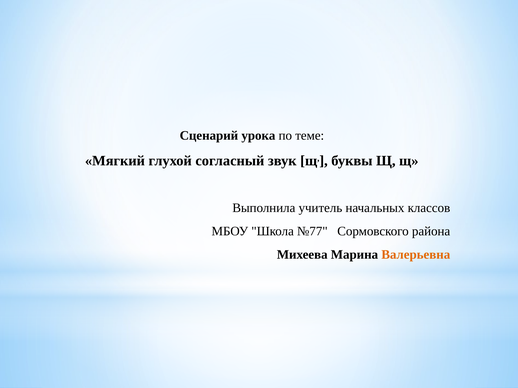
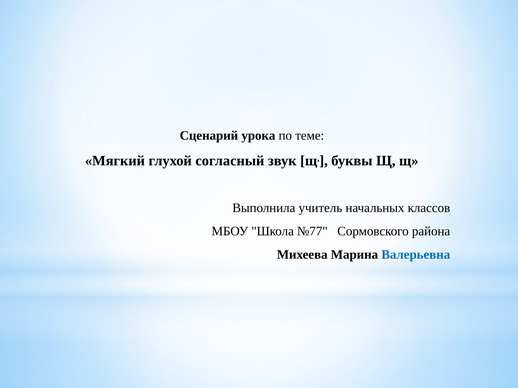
Валерьевна colour: orange -> blue
